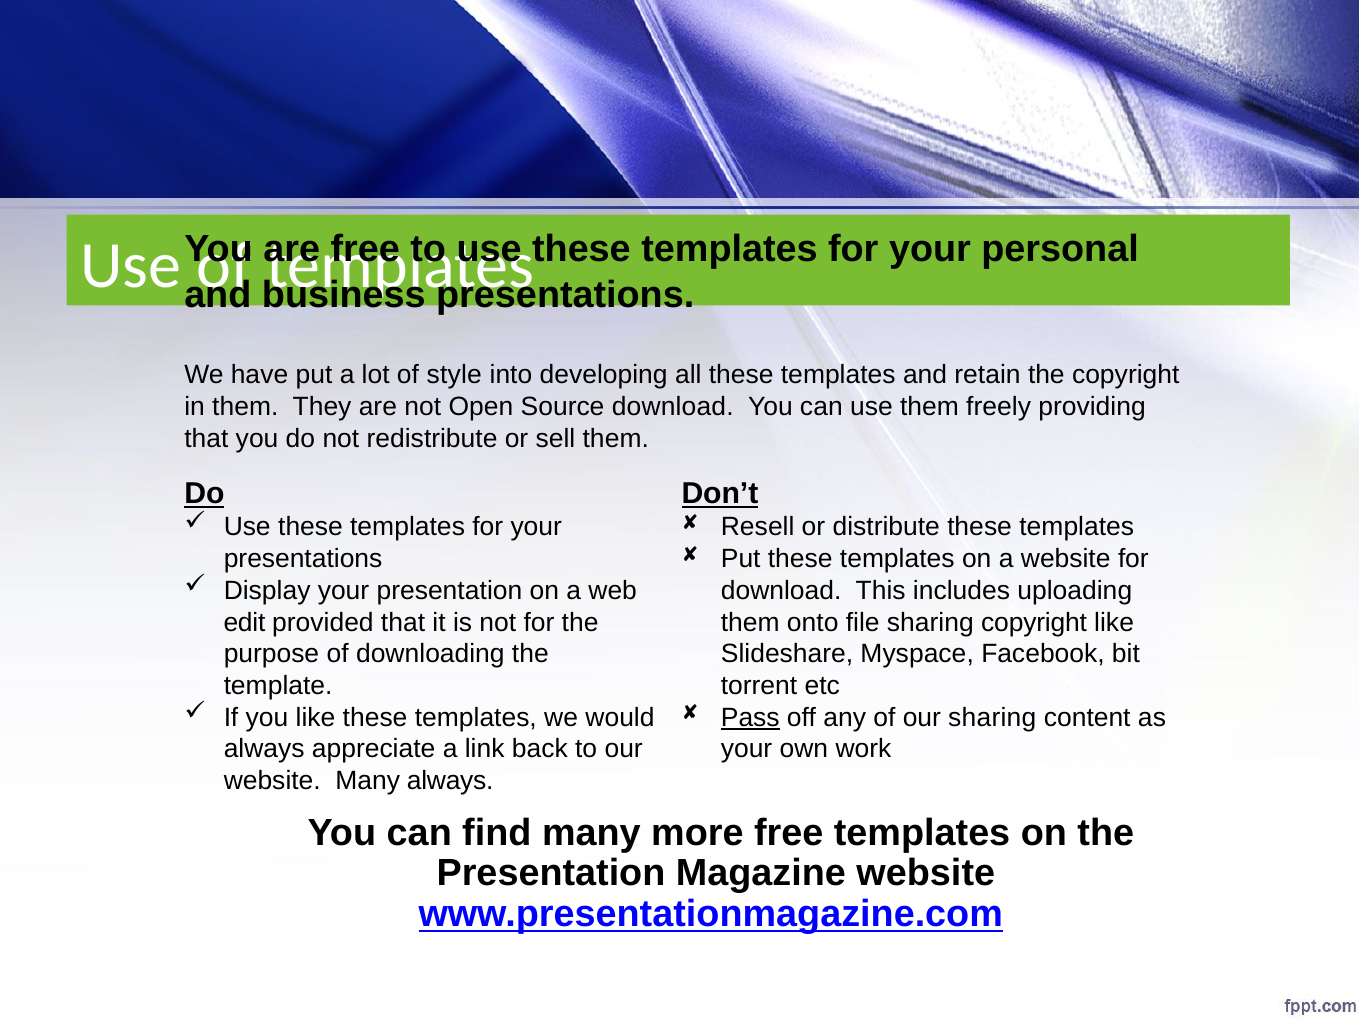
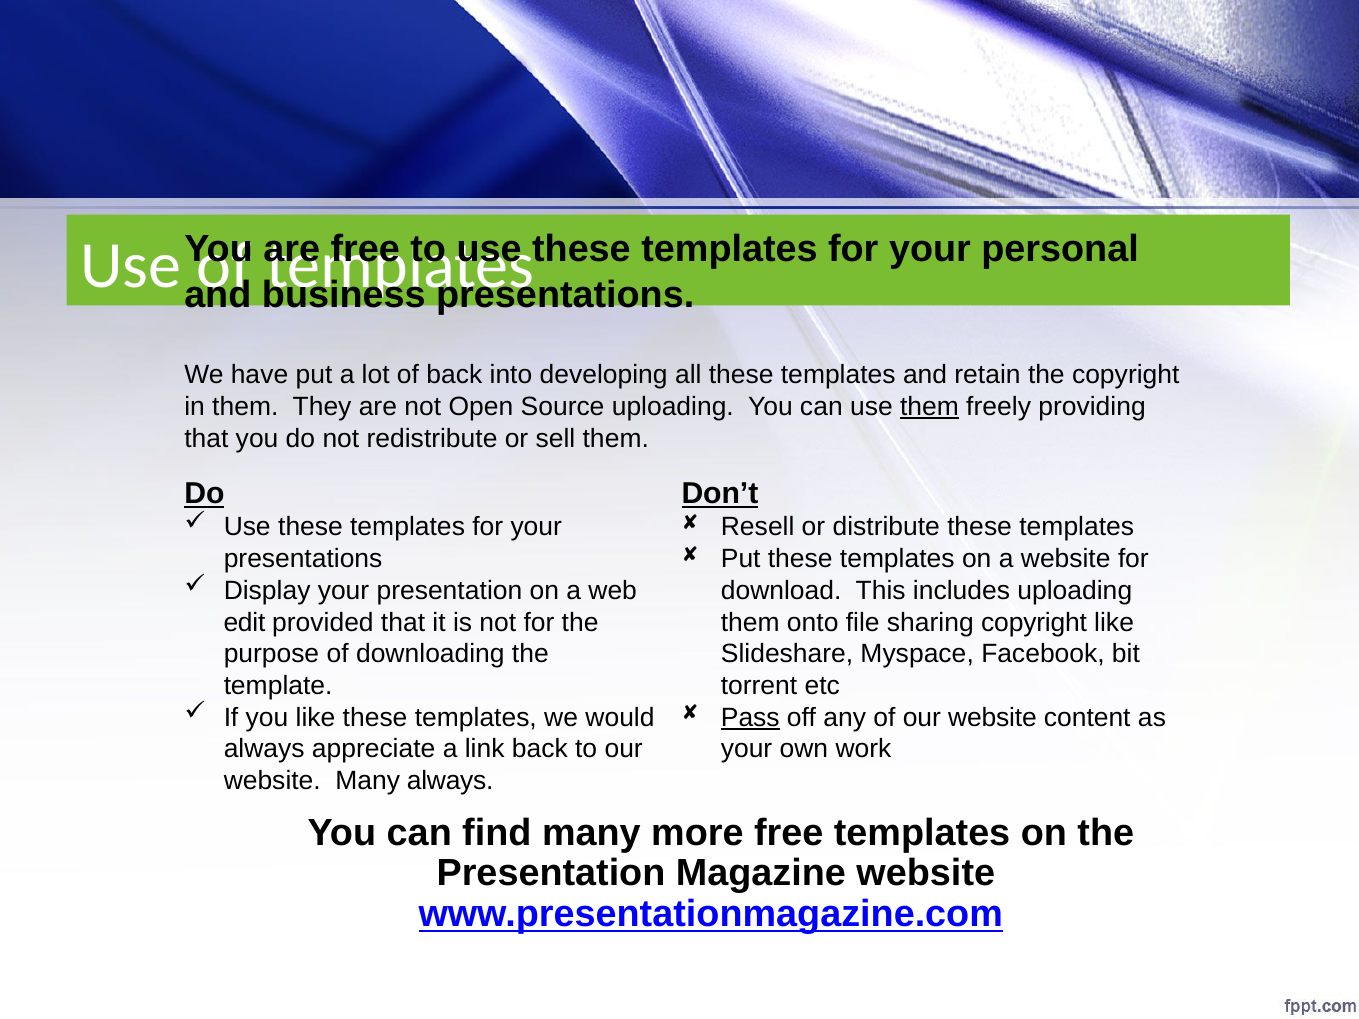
of style: style -> back
Source download: download -> uploading
them at (930, 407) underline: none -> present
of our sharing: sharing -> website
